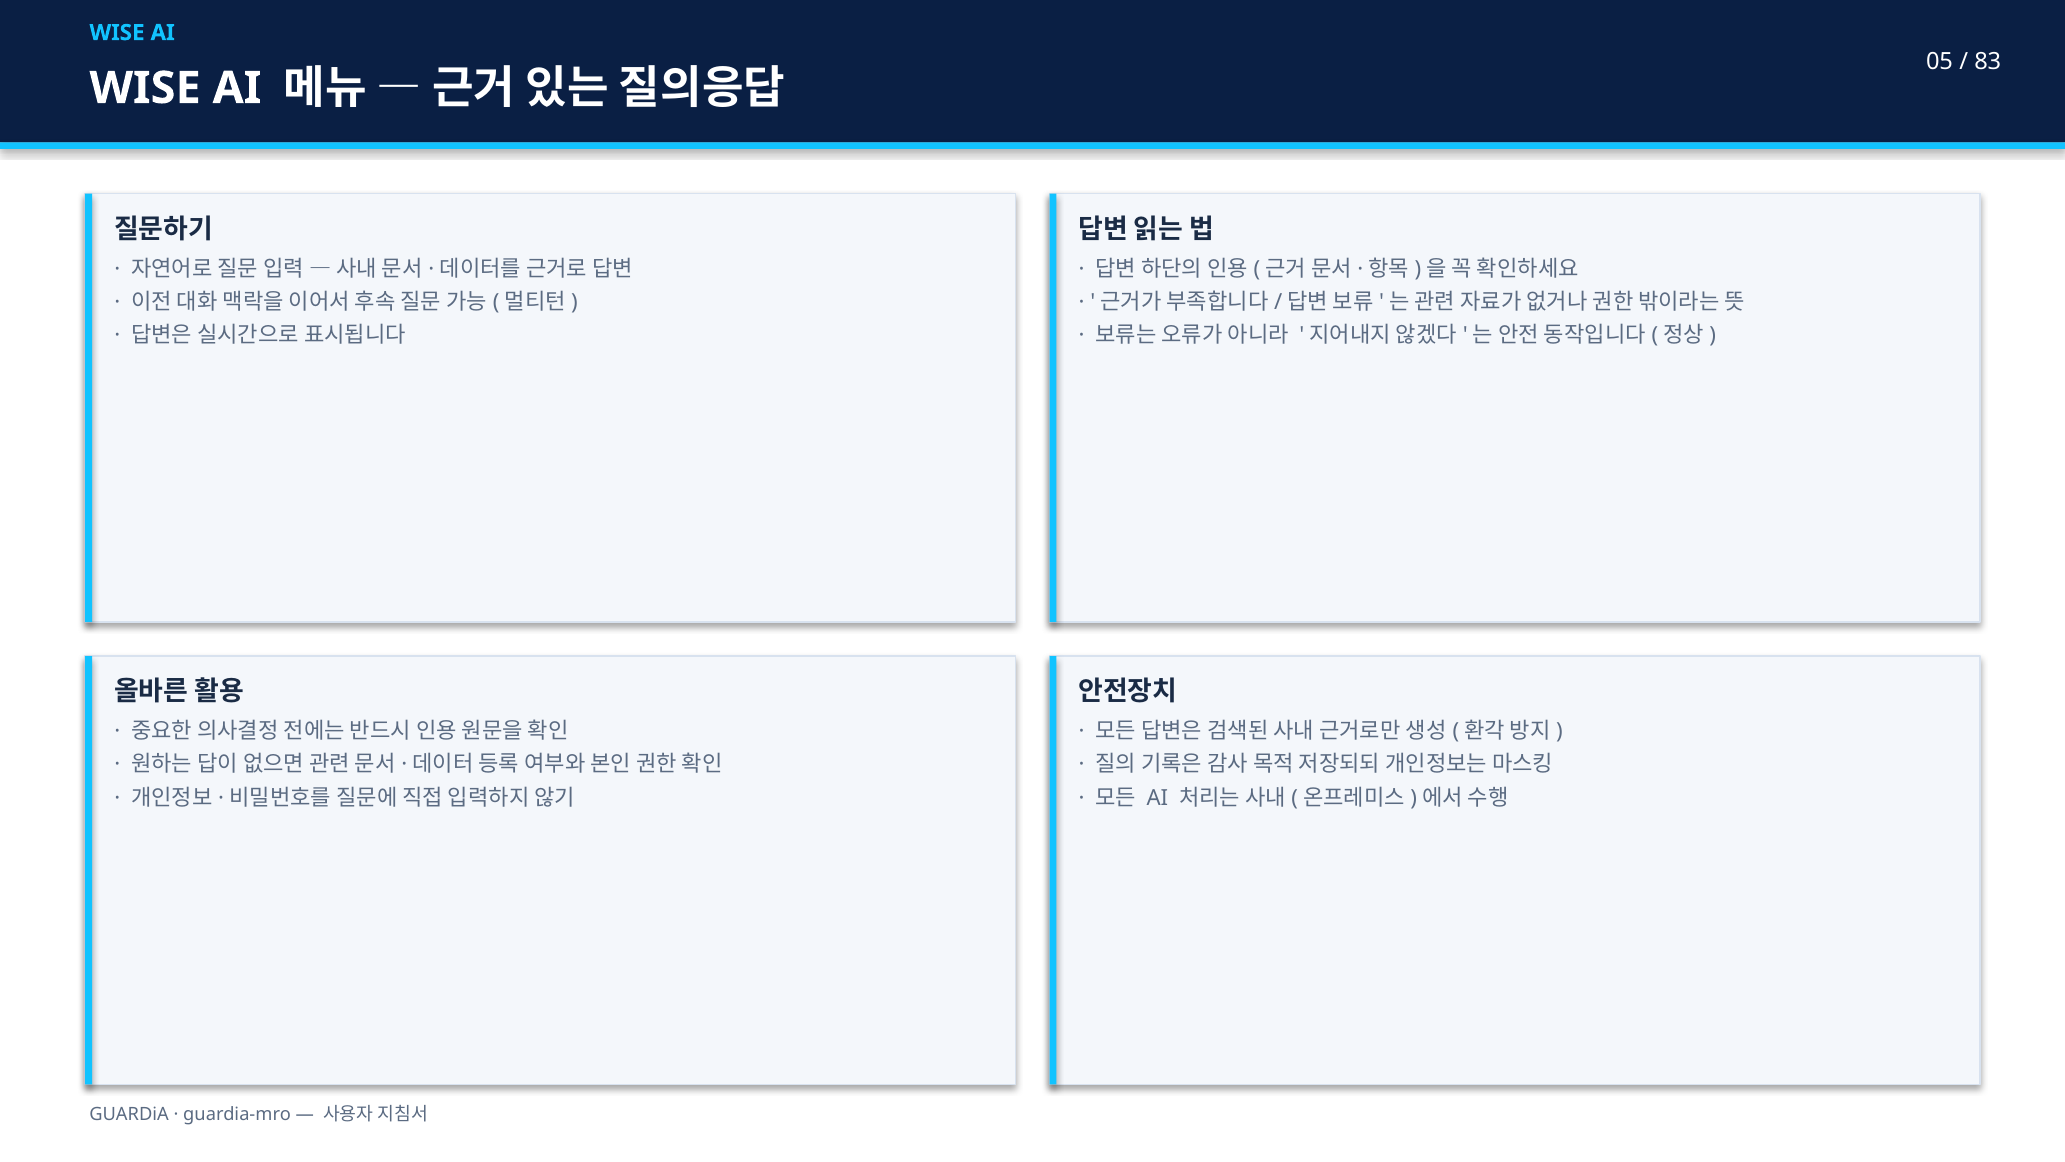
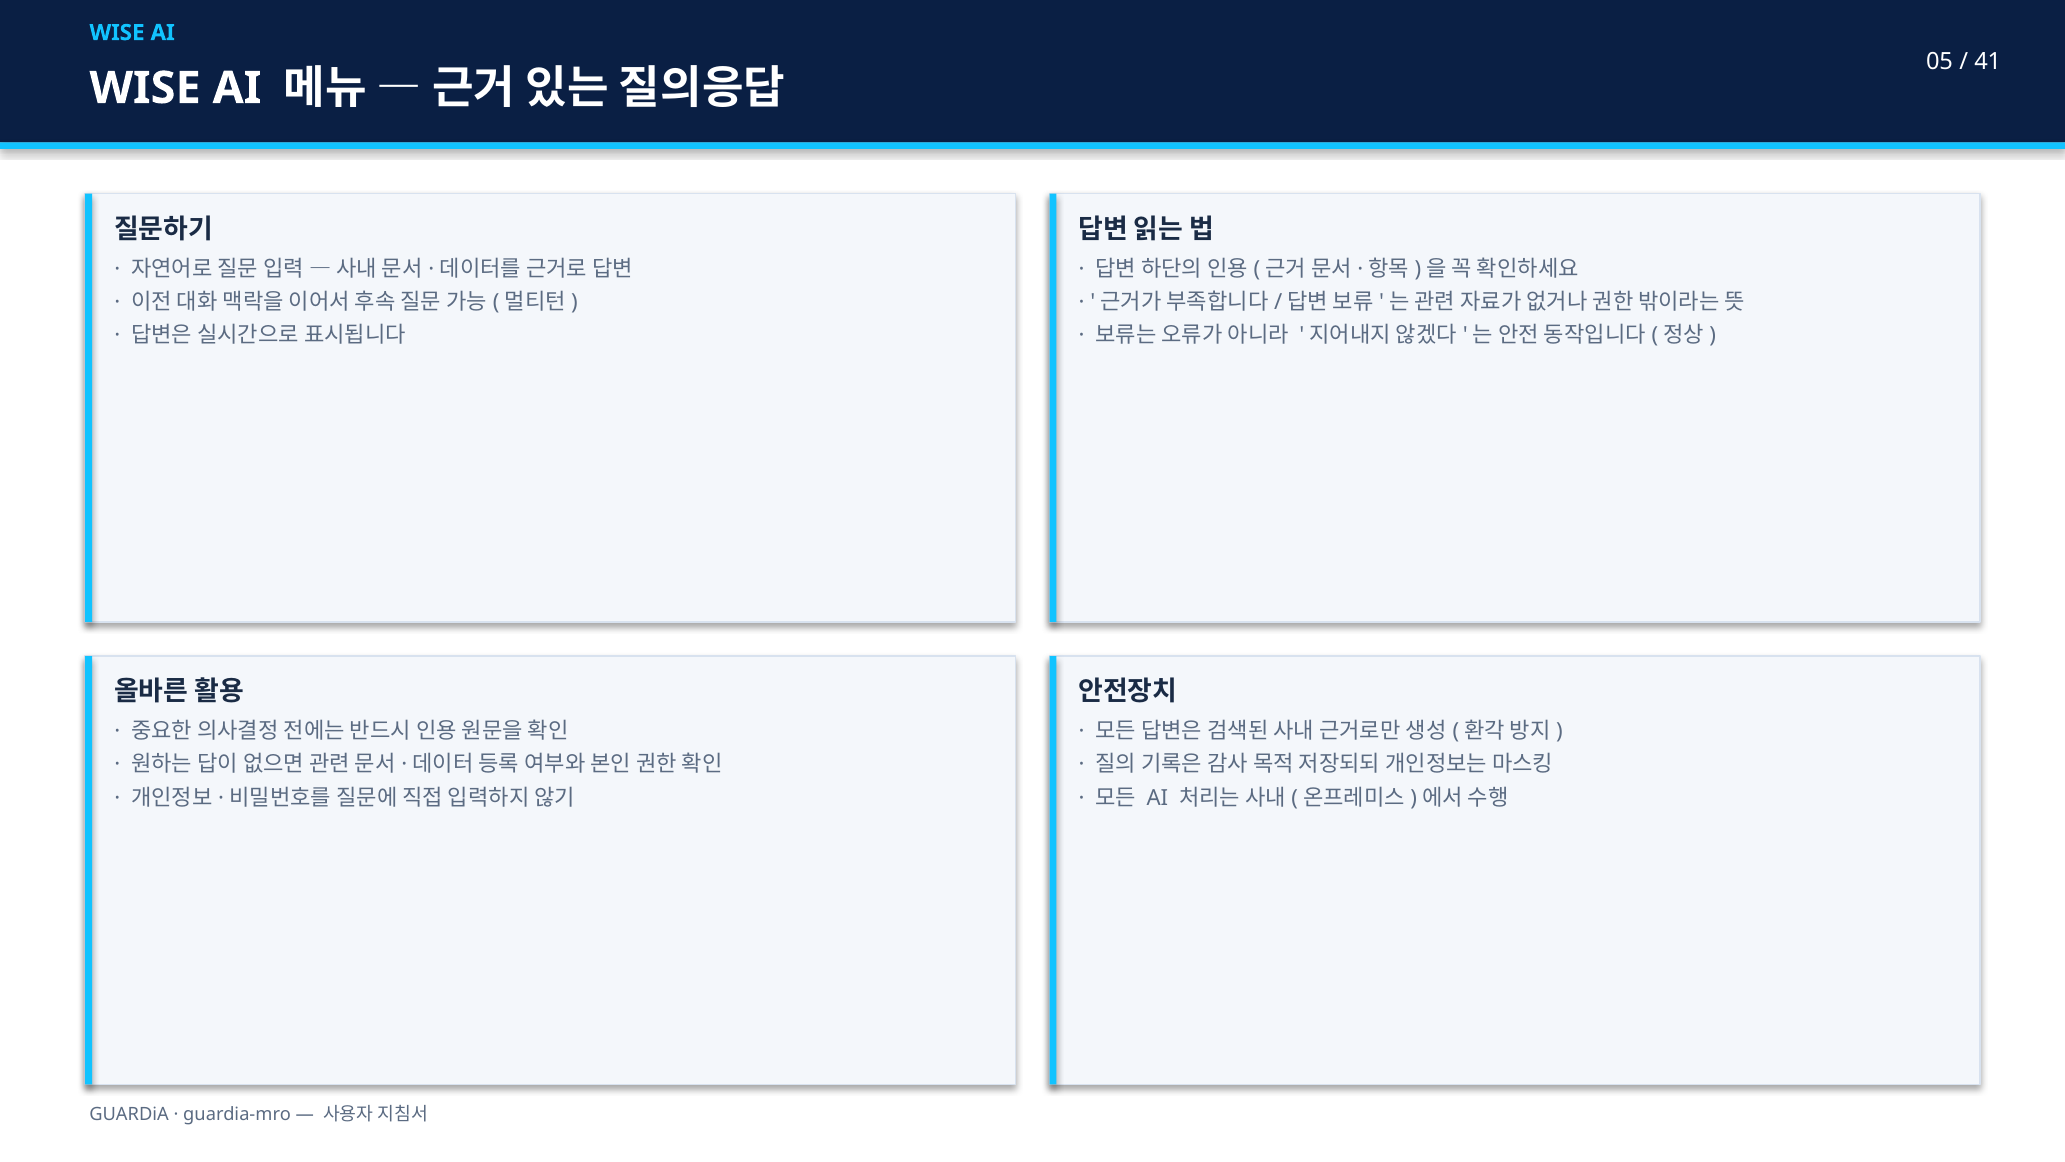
83: 83 -> 41
